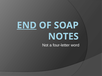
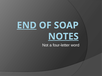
NOTES underline: none -> present
